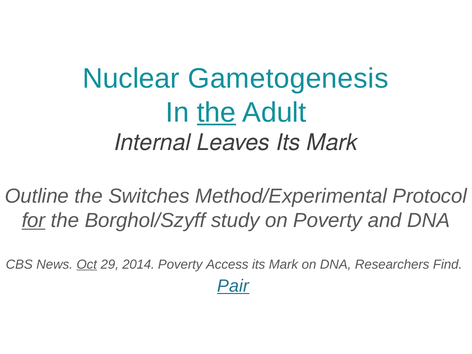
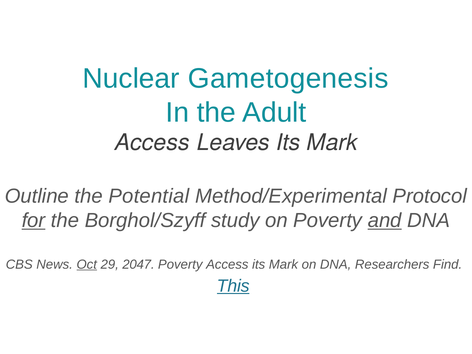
the at (216, 112) underline: present -> none
Internal at (152, 143): Internal -> Access
Switches: Switches -> Potential
and underline: none -> present
2014: 2014 -> 2047
Pair: Pair -> This
